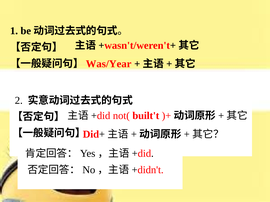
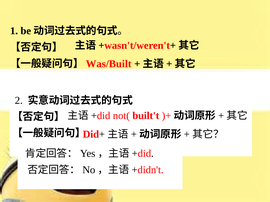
Was/Year: Was/Year -> Was/Built
